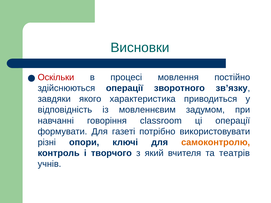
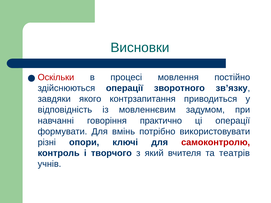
характеристика: характеристика -> контрзапитання
classroom: classroom -> практично
газеті: газеті -> вмінь
самоконтролю colour: orange -> red
